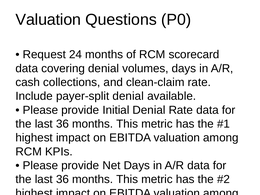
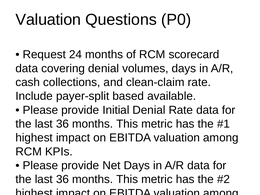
payer-split denial: denial -> based
